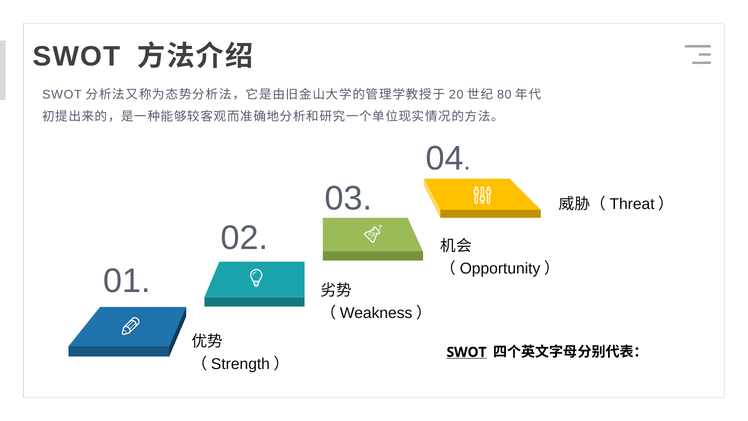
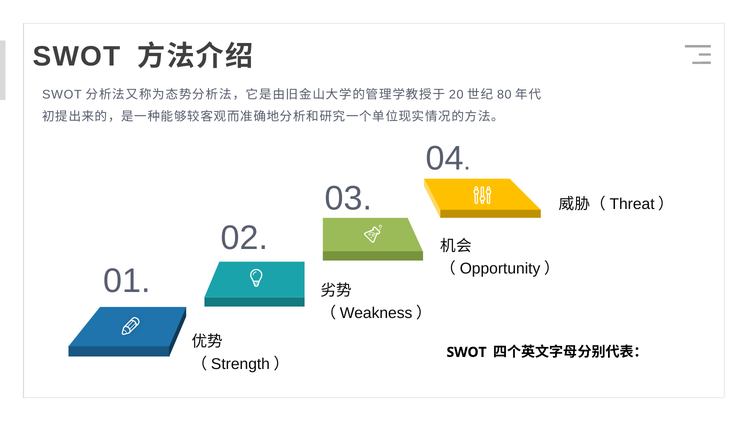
SWOT at (467, 352) underline: present -> none
